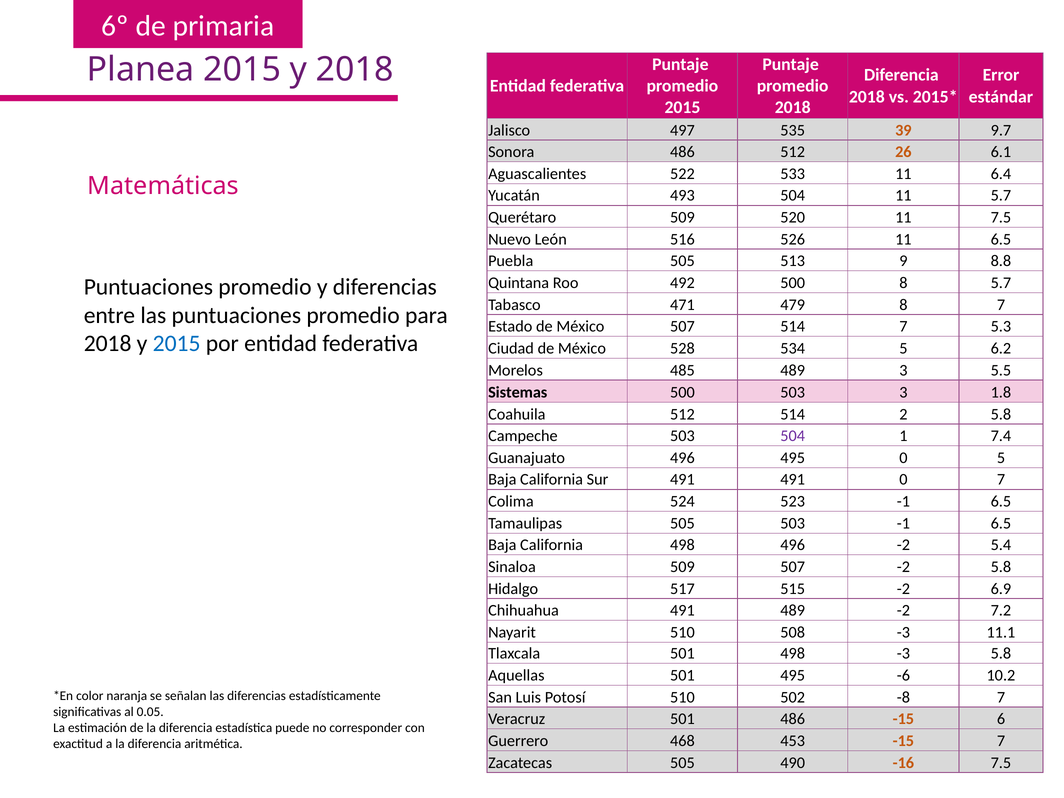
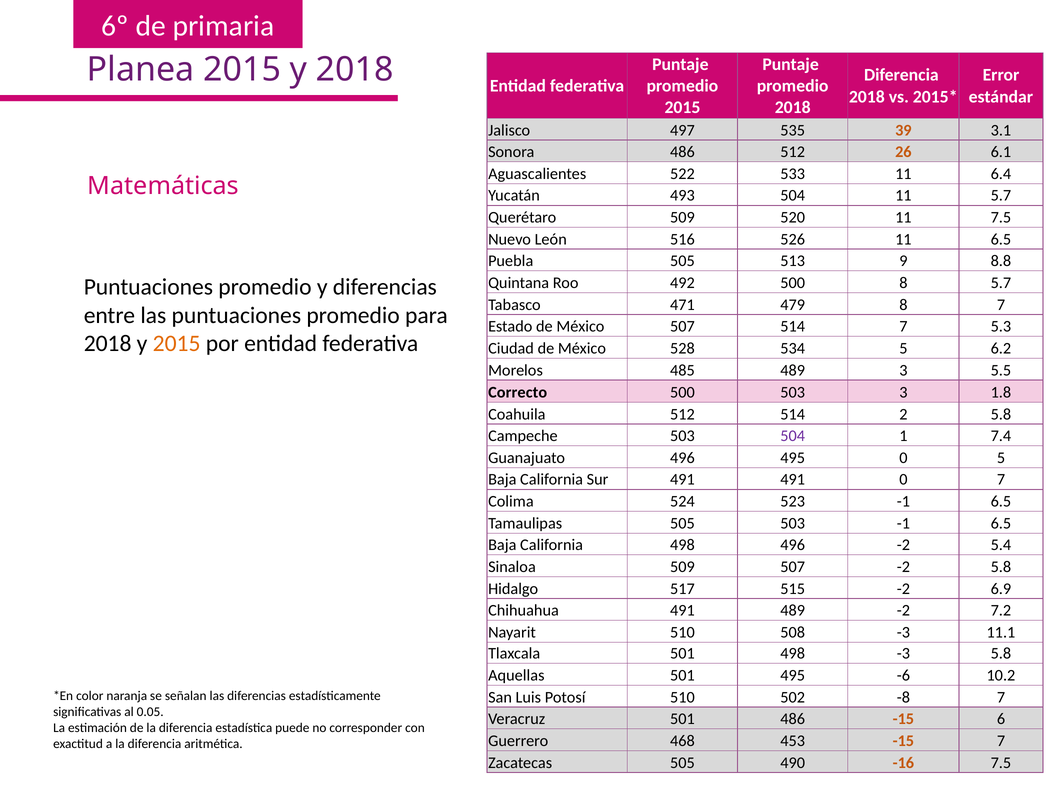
9.7: 9.7 -> 3.1
2015 at (177, 344) colour: blue -> orange
Sistemas: Sistemas -> Correcto
